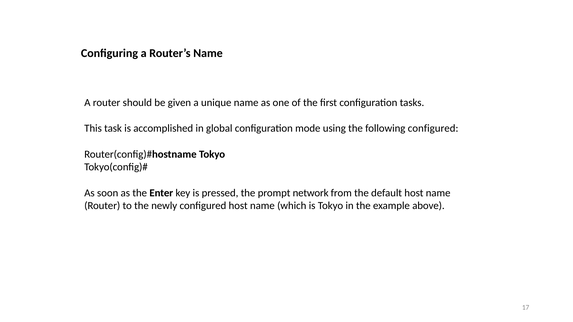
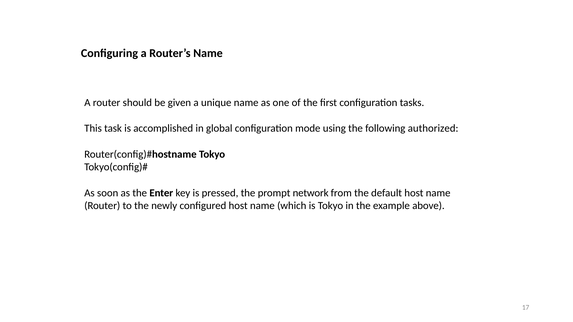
following configured: configured -> authorized
